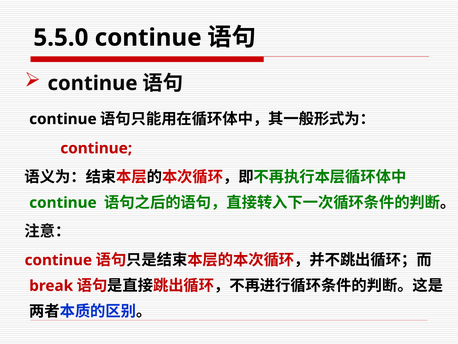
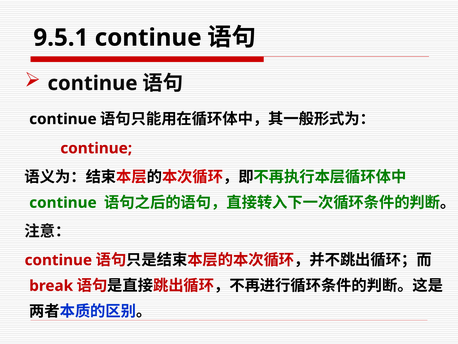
5.5.0: 5.5.0 -> 9.5.1
